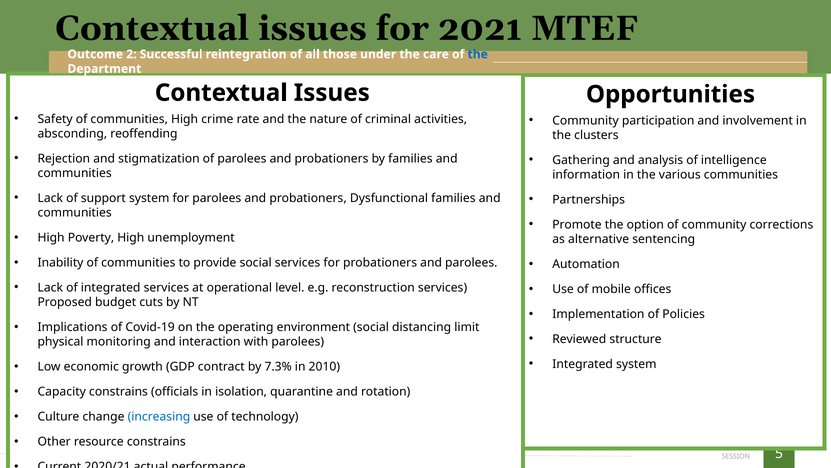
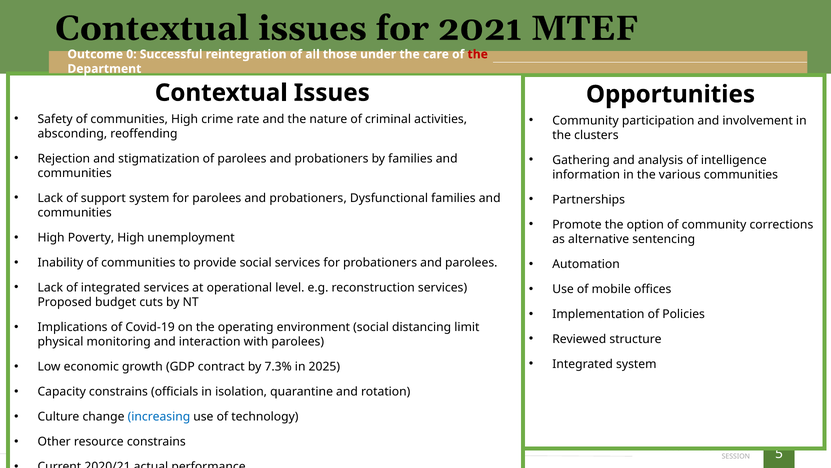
2: 2 -> 0
the at (478, 54) colour: blue -> red
2010: 2010 -> 2025
